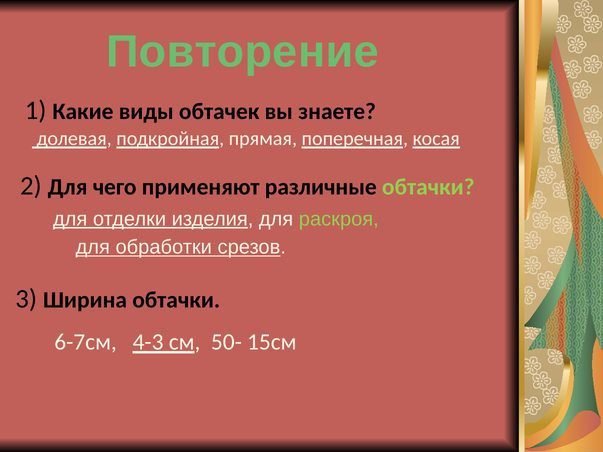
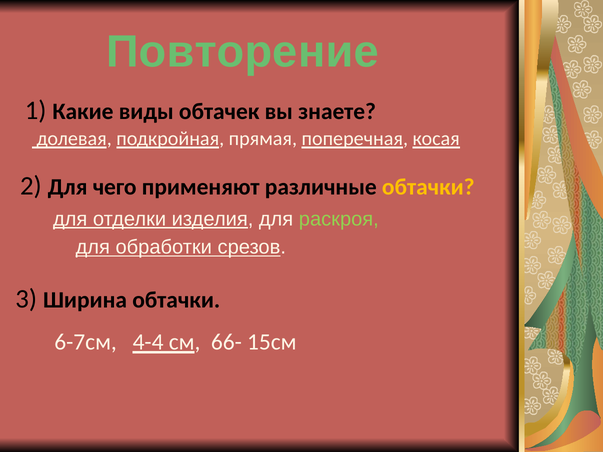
обтачки at (428, 187) colour: light green -> yellow
4-3: 4-3 -> 4-4
50-: 50- -> 66-
